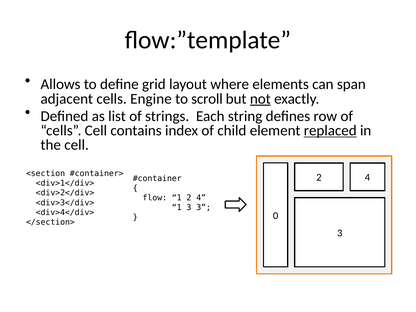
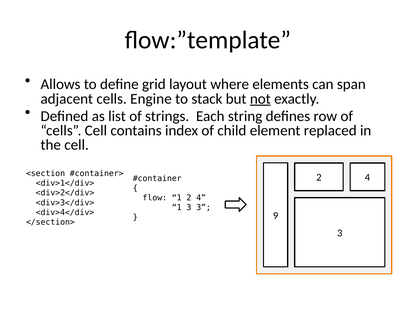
scroll: scroll -> stack
replaced underline: present -> none
0: 0 -> 9
